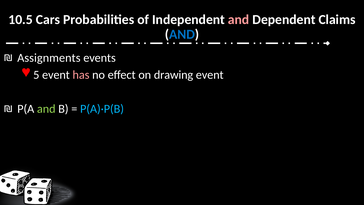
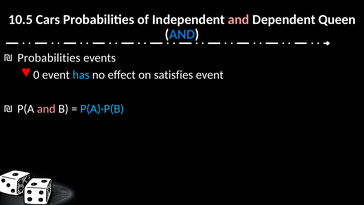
Claims: Claims -> Queen
Assignments at (49, 58): Assignments -> Probabilities
5: 5 -> 0
has colour: pink -> light blue
drawing: drawing -> satisfies
and at (46, 109) colour: light green -> pink
